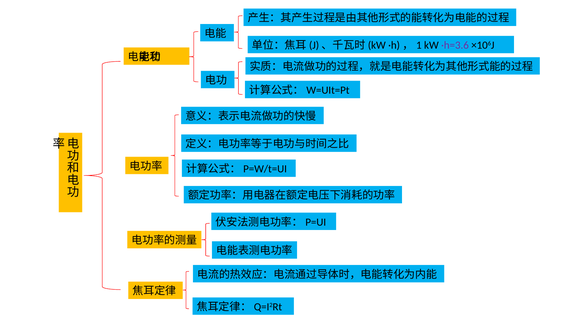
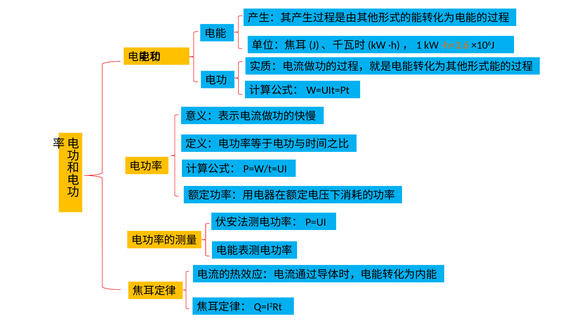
·h=3.6 colour: purple -> orange
